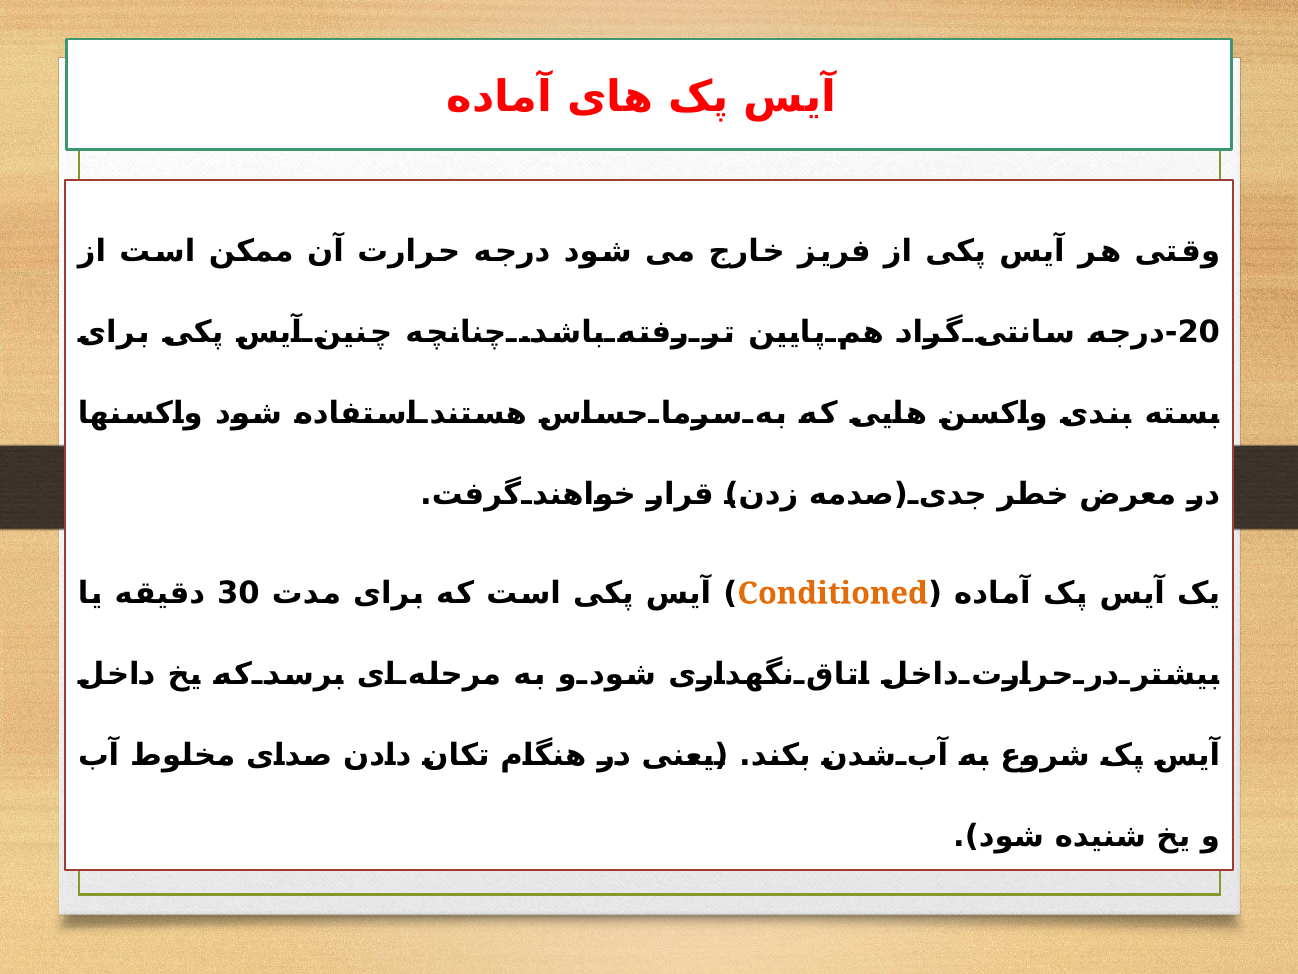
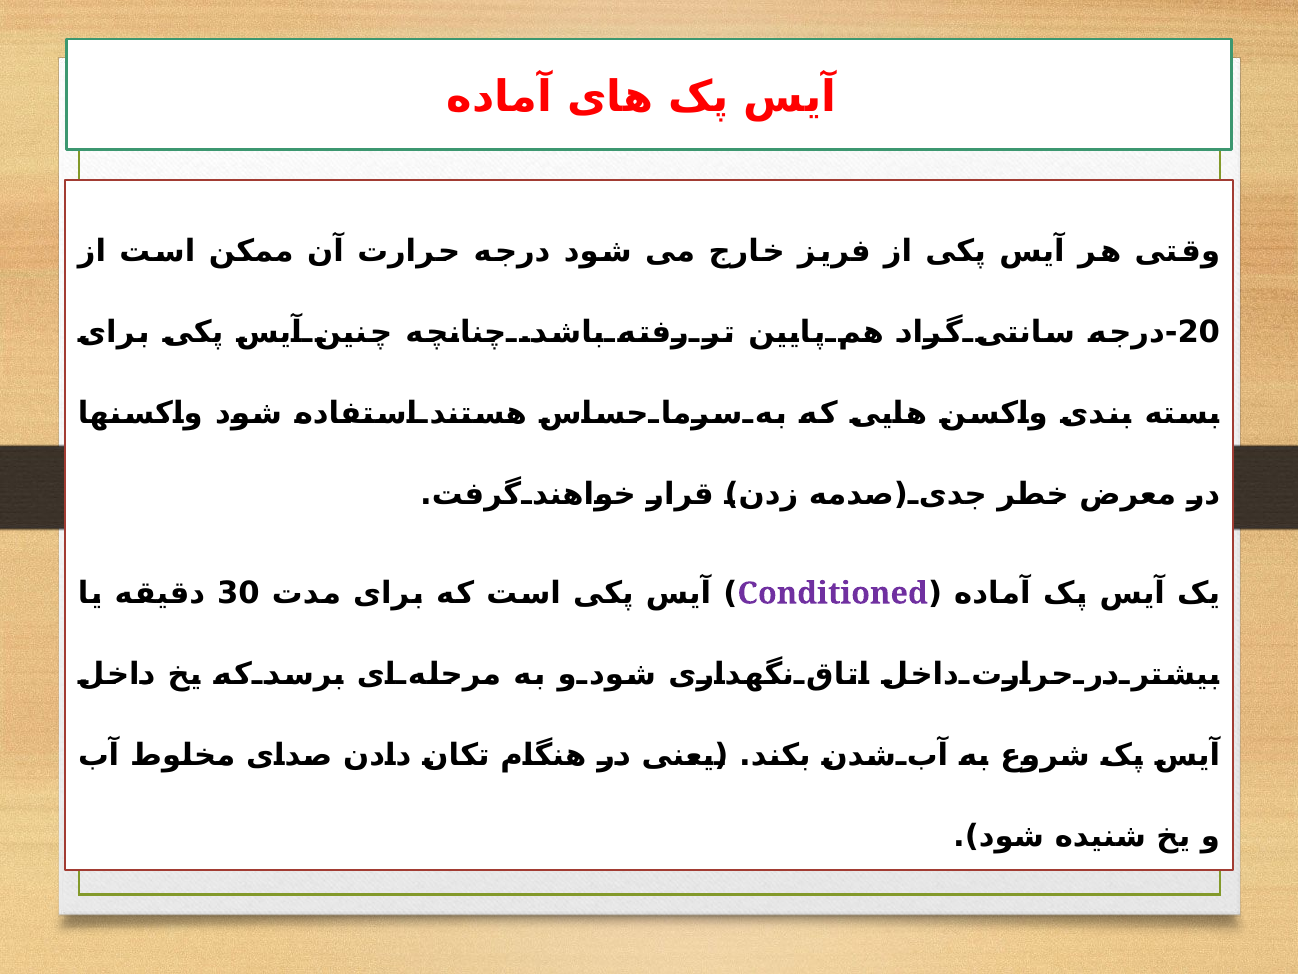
Conditioned colour: orange -> purple
